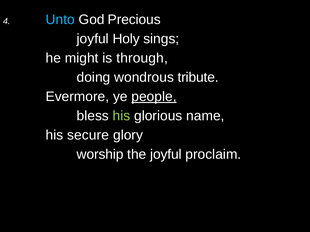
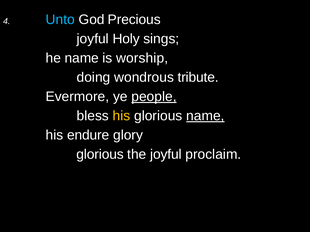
he might: might -> name
through: through -> worship
his at (121, 116) colour: light green -> yellow
name at (205, 116) underline: none -> present
secure: secure -> endure
worship at (100, 155): worship -> glorious
